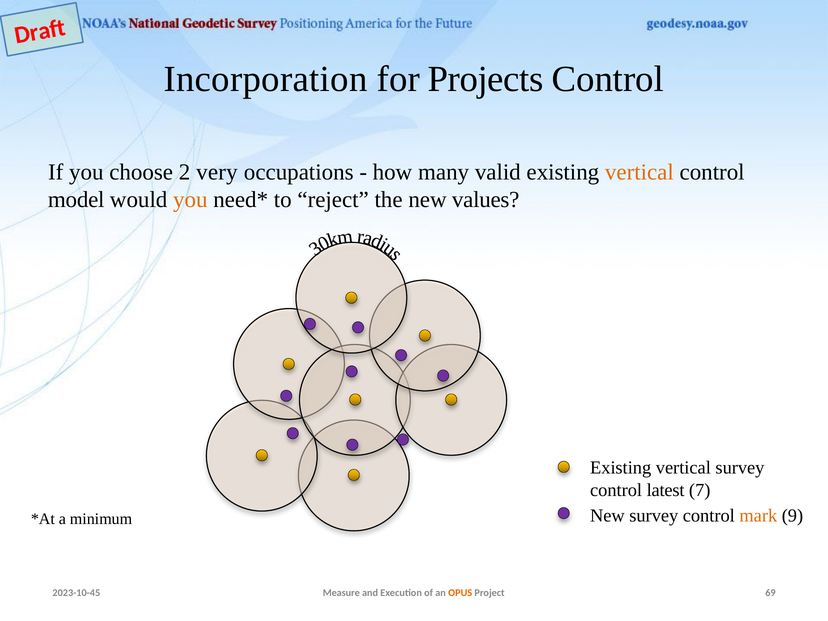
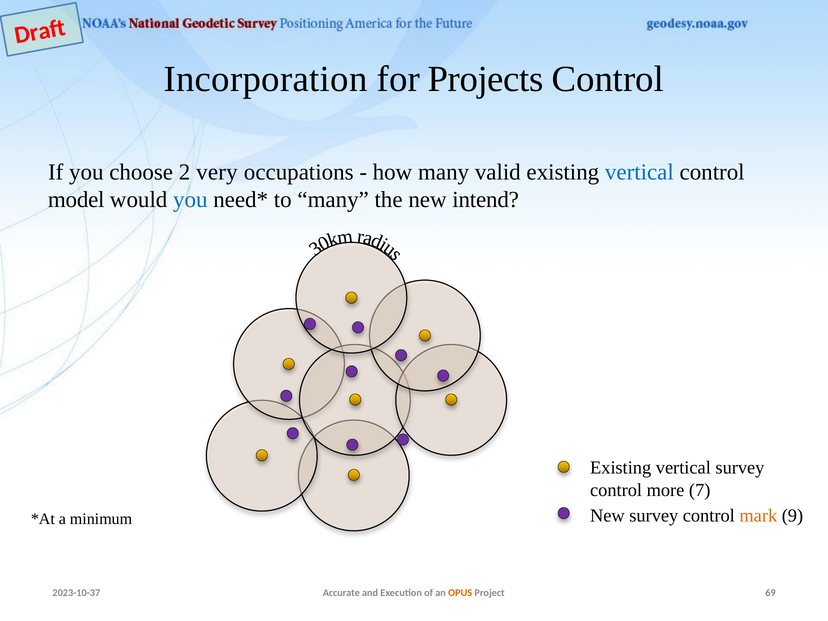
vertical at (639, 172) colour: orange -> blue
you at (190, 200) colour: orange -> blue
to reject: reject -> many
values: values -> intend
latest: latest -> more
2023-10-45: 2023-10-45 -> 2023-10-37
Measure: Measure -> Accurate
